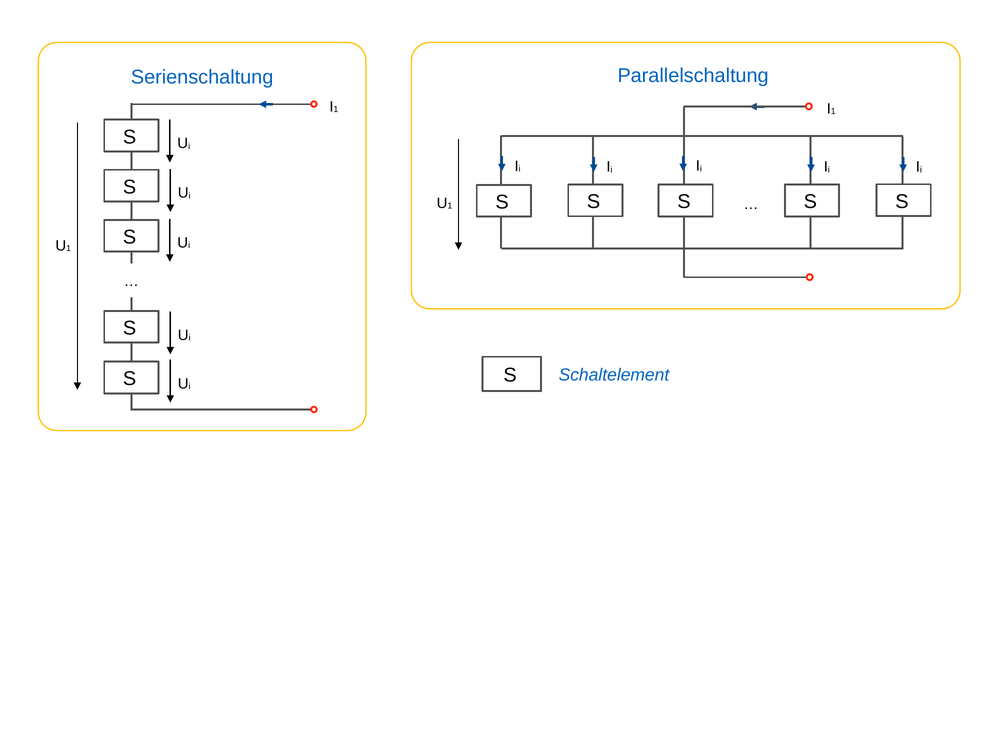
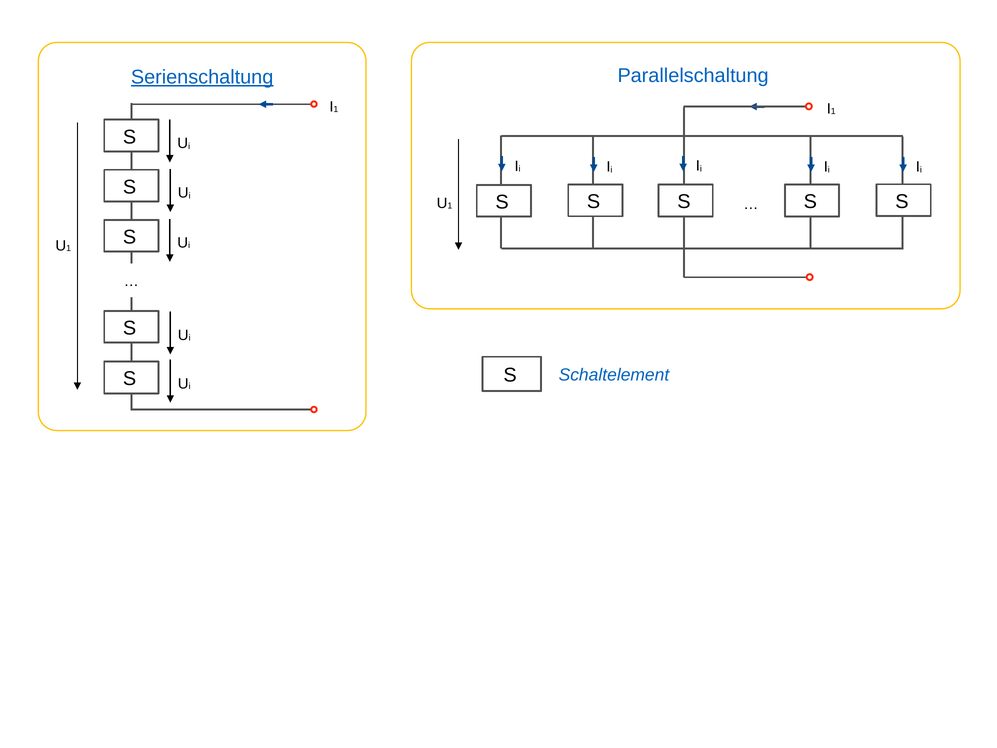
Serienschaltung underline: none -> present
